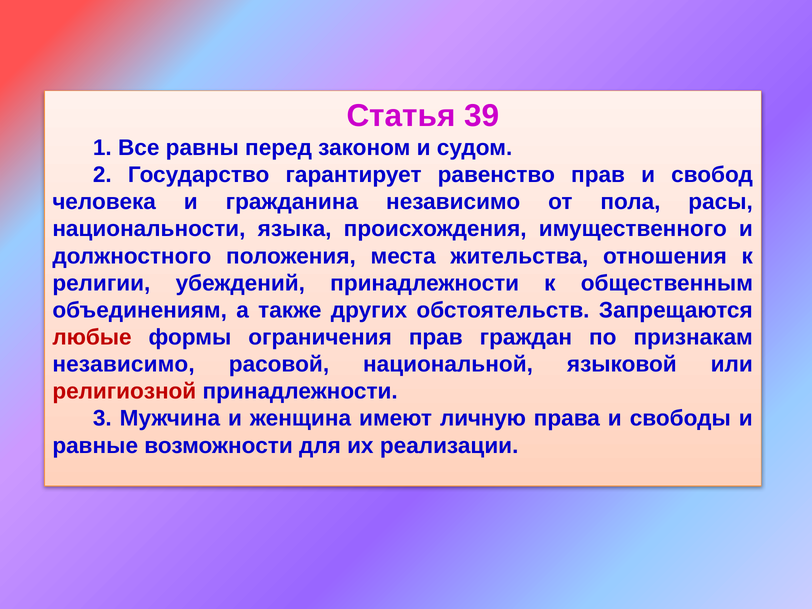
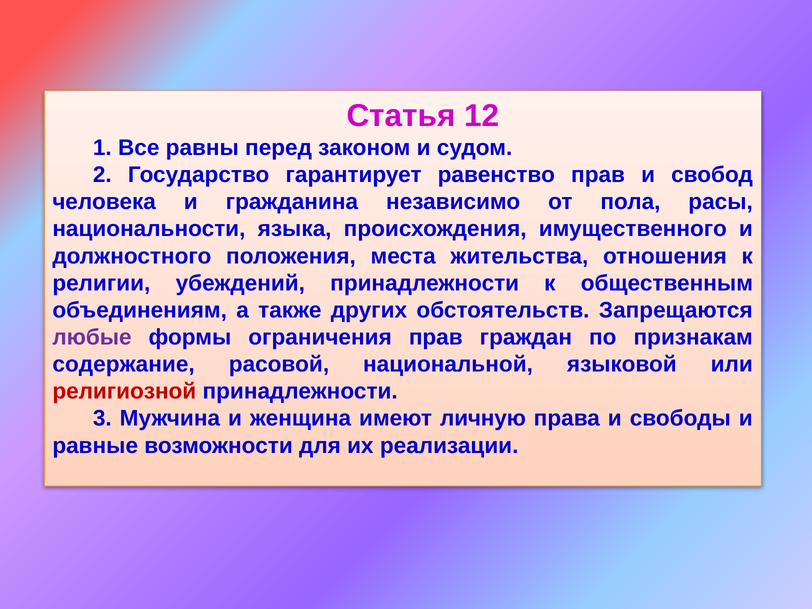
39: 39 -> 12
любые colour: red -> purple
независимо at (124, 364): независимо -> содержание
